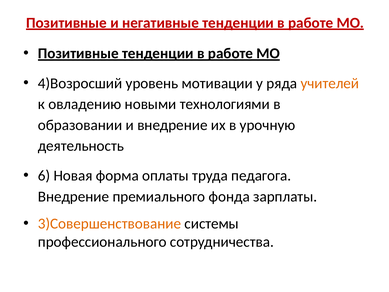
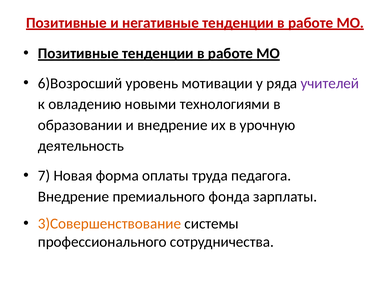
4)Возросший: 4)Возросший -> 6)Возросший
учителей colour: orange -> purple
6: 6 -> 7
